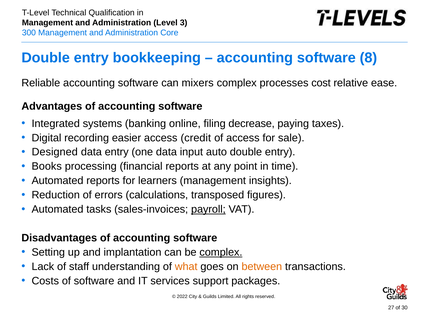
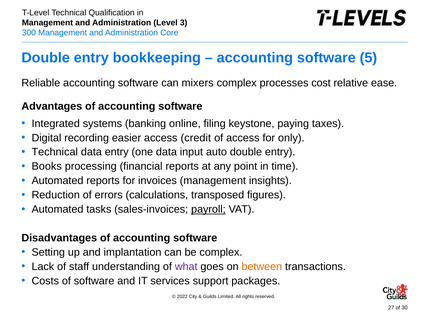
8: 8 -> 5
decrease: decrease -> keystone
sale: sale -> only
Designed at (55, 152): Designed -> Technical
learners: learners -> invoices
complex at (221, 252) underline: present -> none
what colour: orange -> purple
